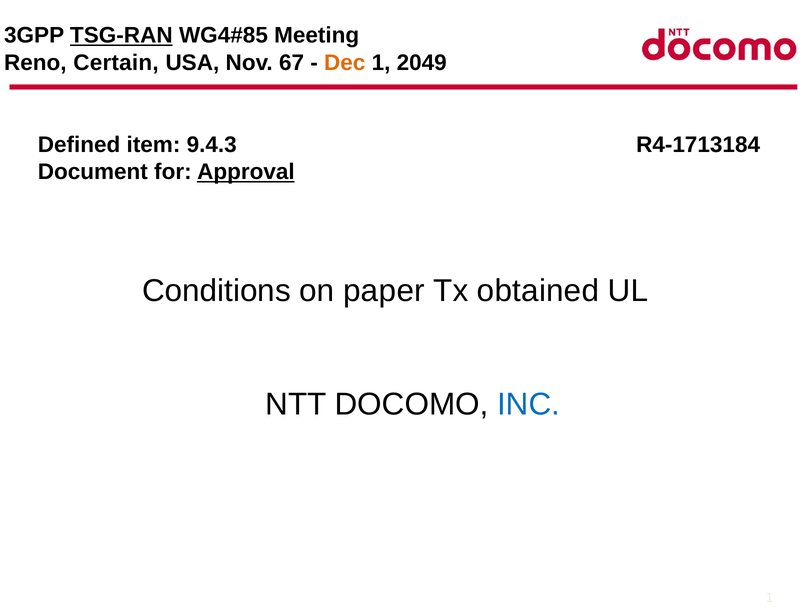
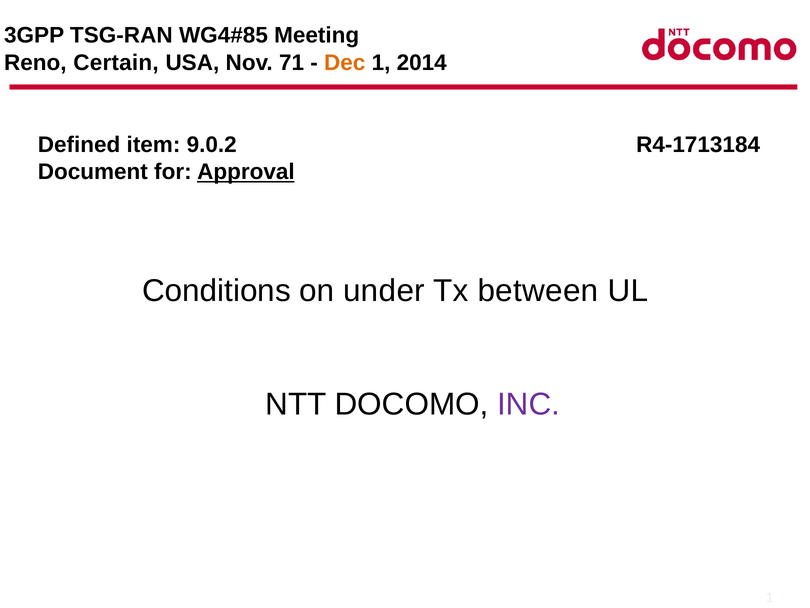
TSG-RAN underline: present -> none
67: 67 -> 71
2049: 2049 -> 2014
9.4.3: 9.4.3 -> 9.0.2
paper: paper -> under
obtained: obtained -> between
INC colour: blue -> purple
